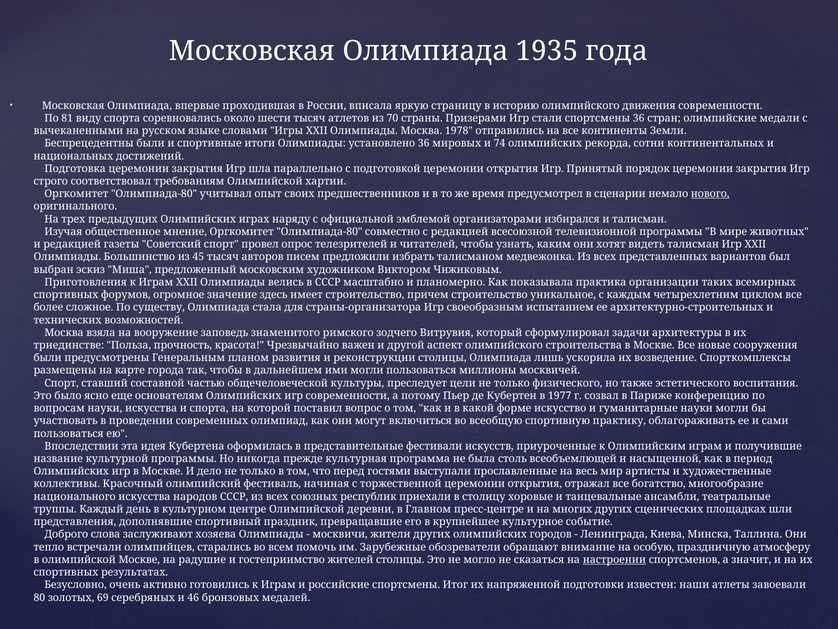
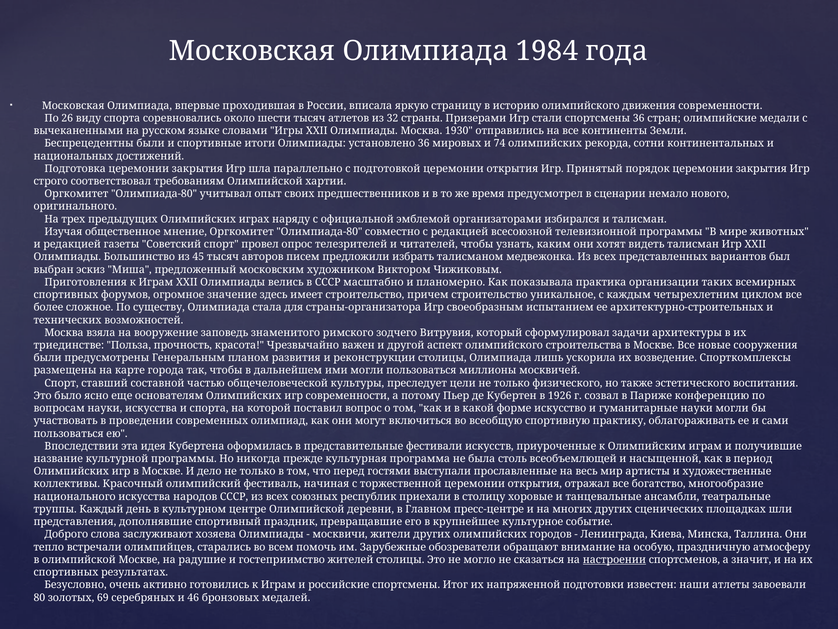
1935: 1935 -> 1984
81: 81 -> 26
70: 70 -> 32
1978: 1978 -> 1930
нового underline: present -> none
1977: 1977 -> 1926
